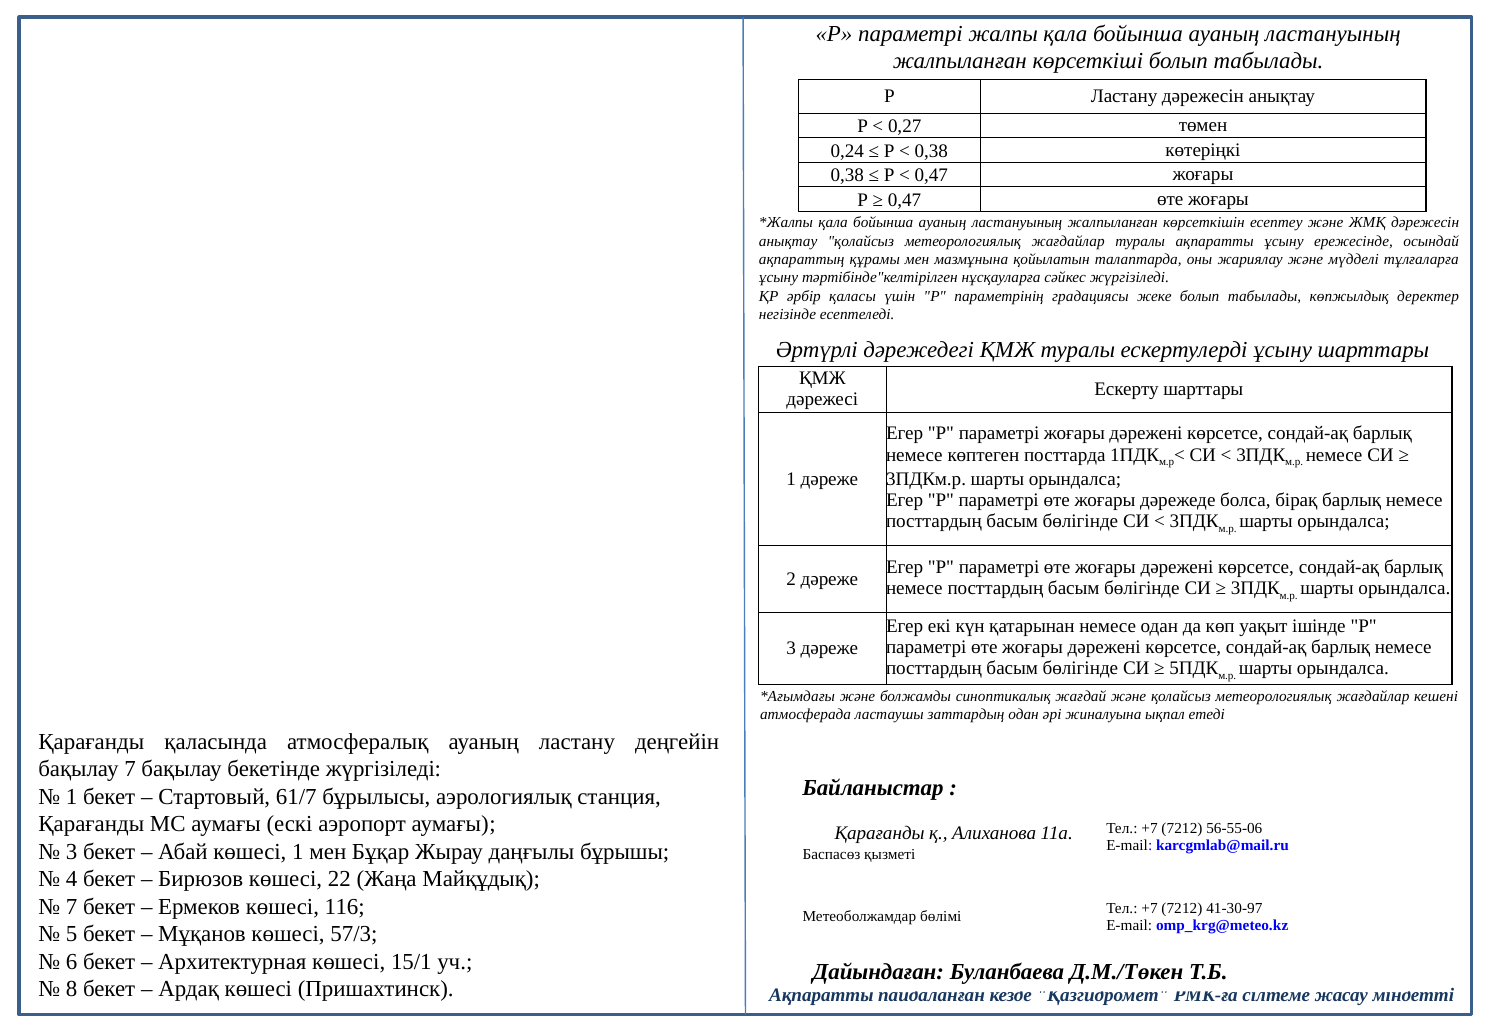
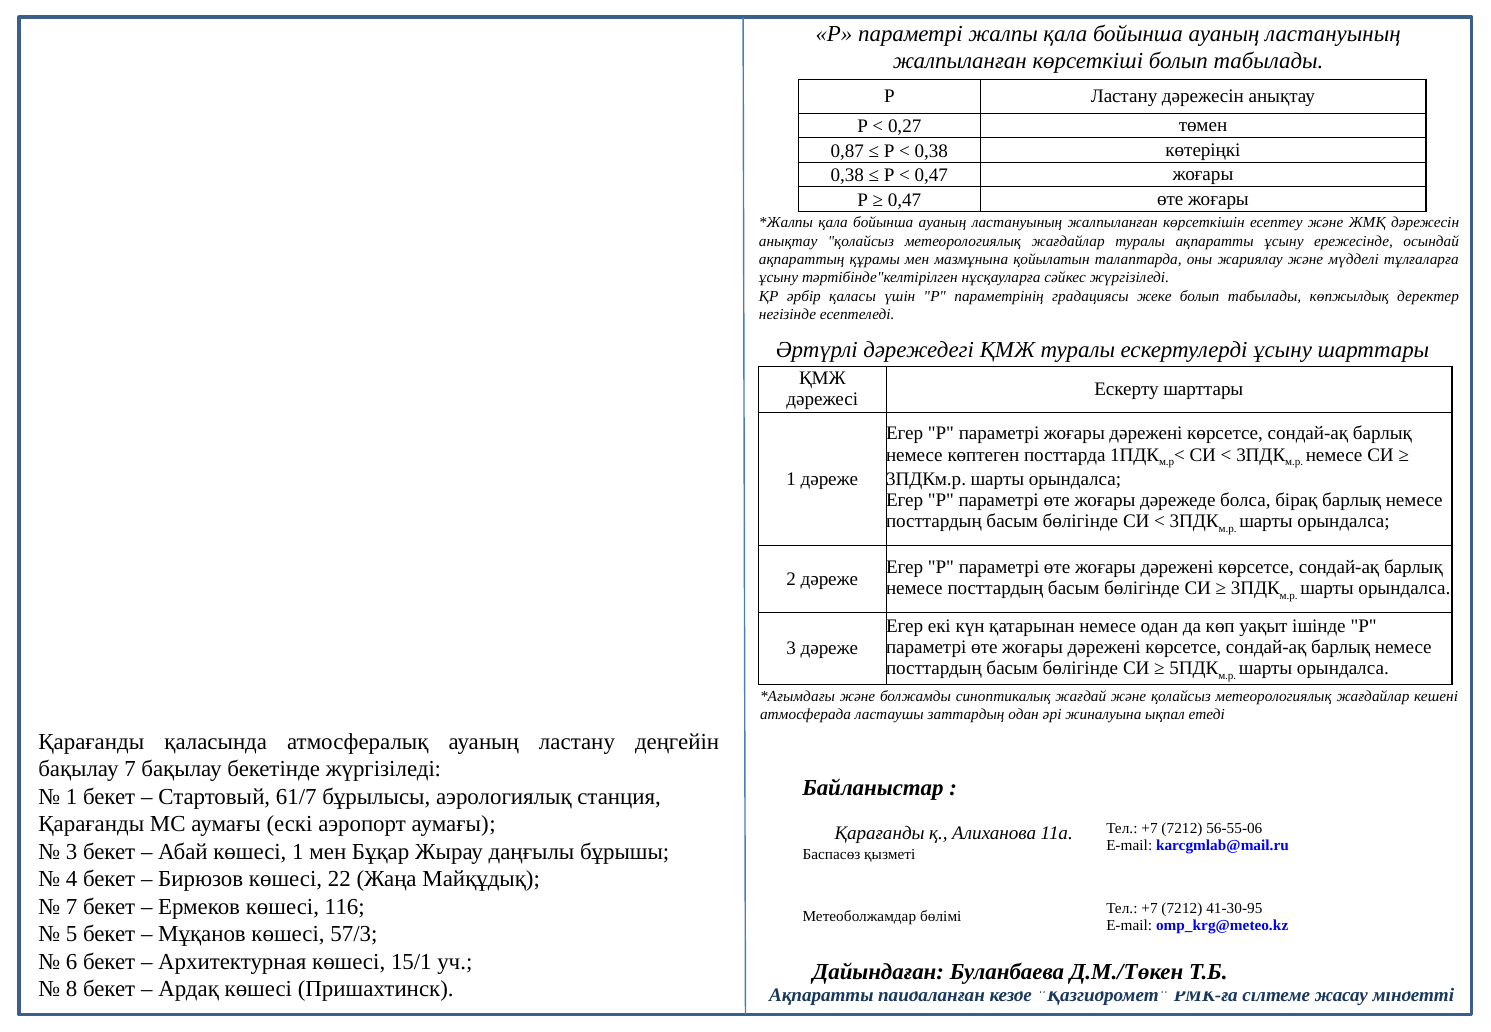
0,24: 0,24 -> 0,87
41-30-97: 41-30-97 -> 41-30-95
